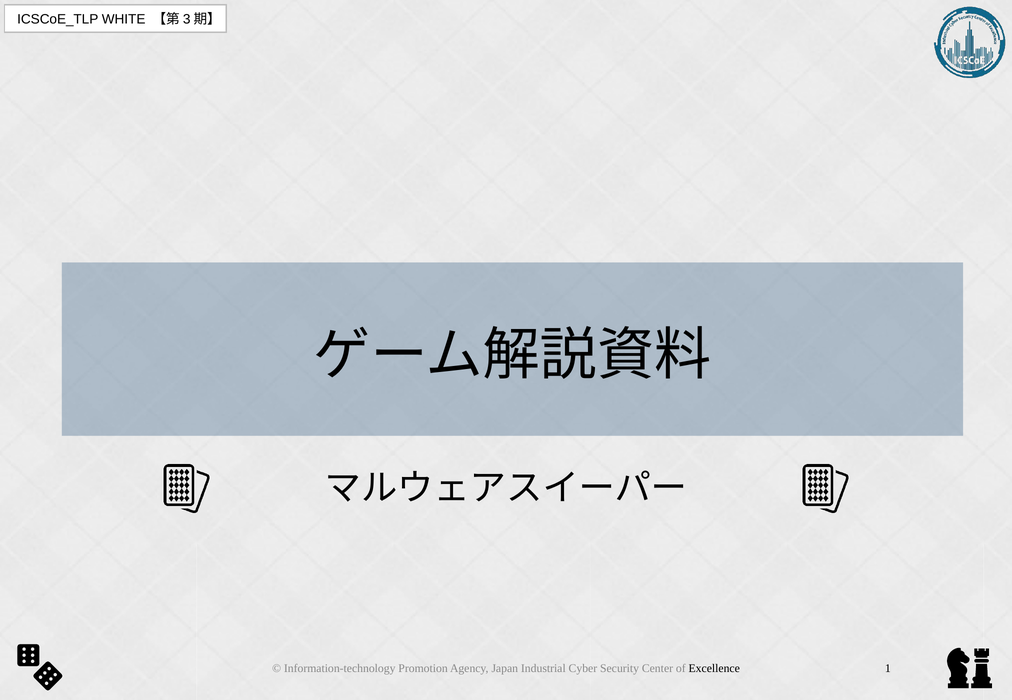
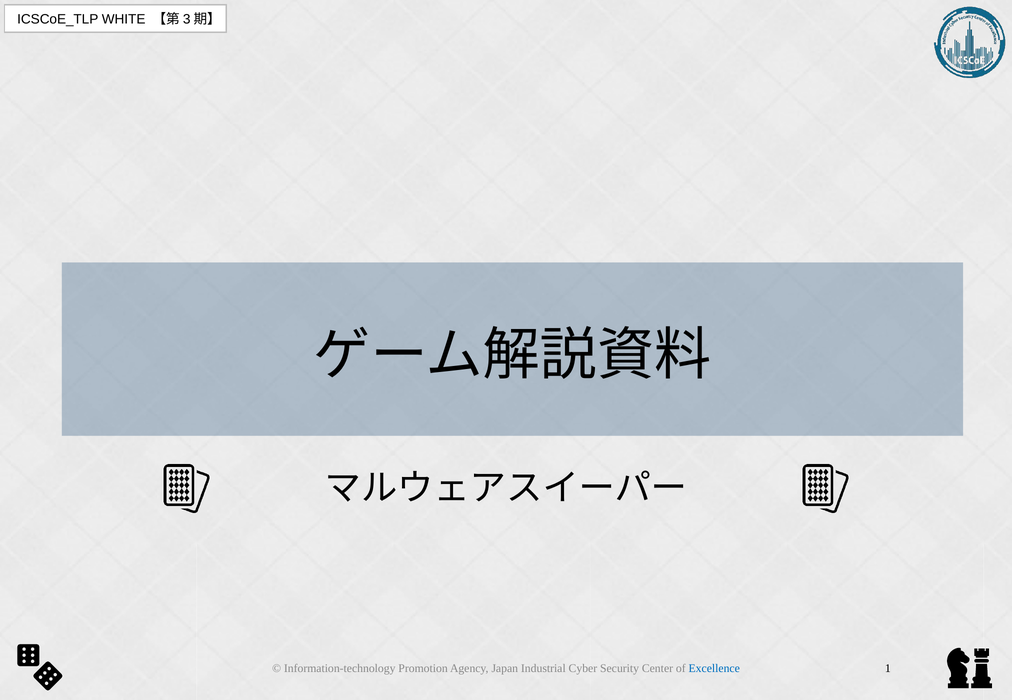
Excellence colour: black -> blue
